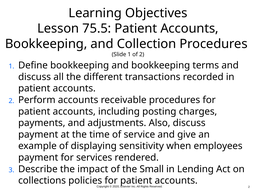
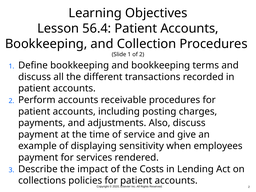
75.5: 75.5 -> 56.4
Small: Small -> Costs
